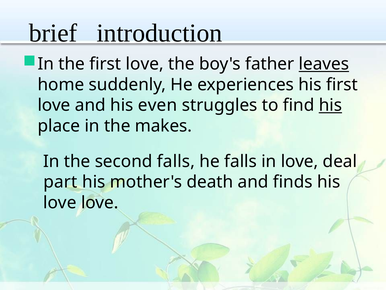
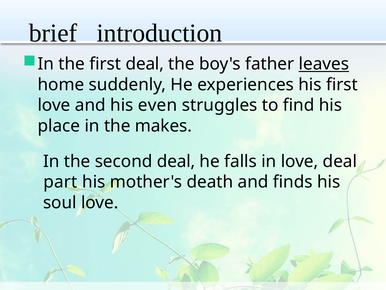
the first love: love -> deal
his at (330, 105) underline: present -> none
second falls: falls -> deal
love at (60, 202): love -> soul
